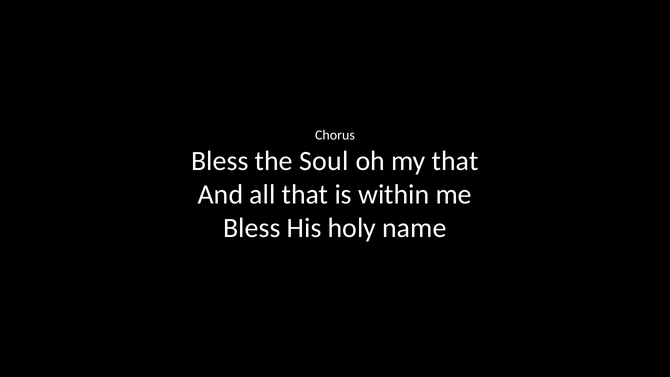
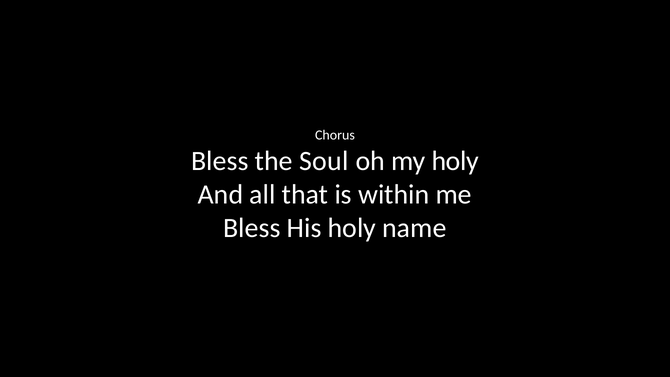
my that: that -> holy
